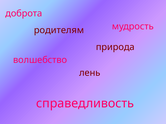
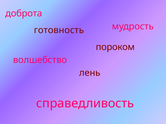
родителям: родителям -> готовность
природа: природа -> пороком
